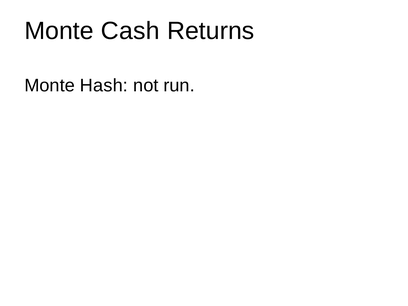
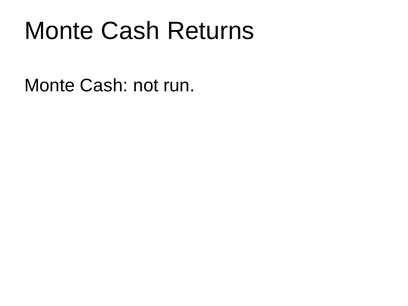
Hash at (104, 86): Hash -> Cash
